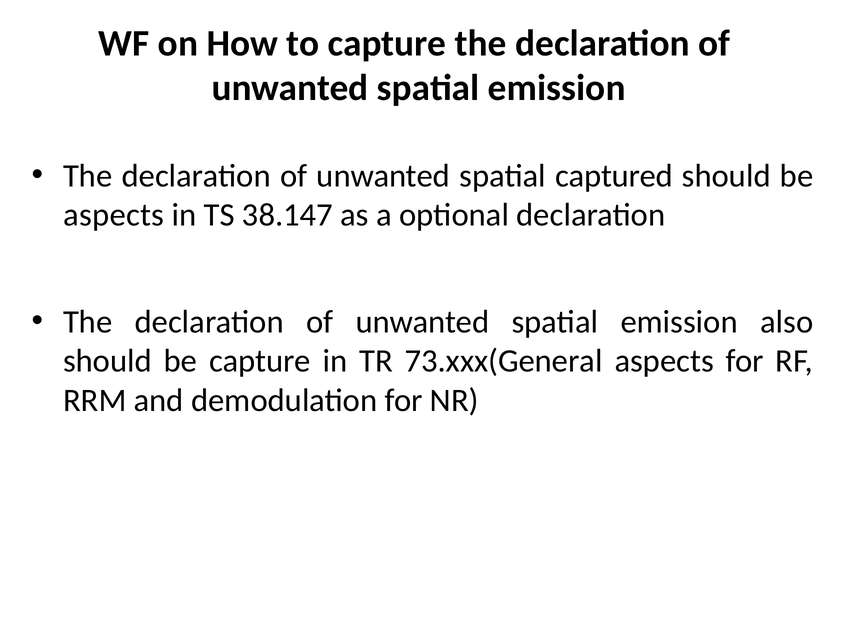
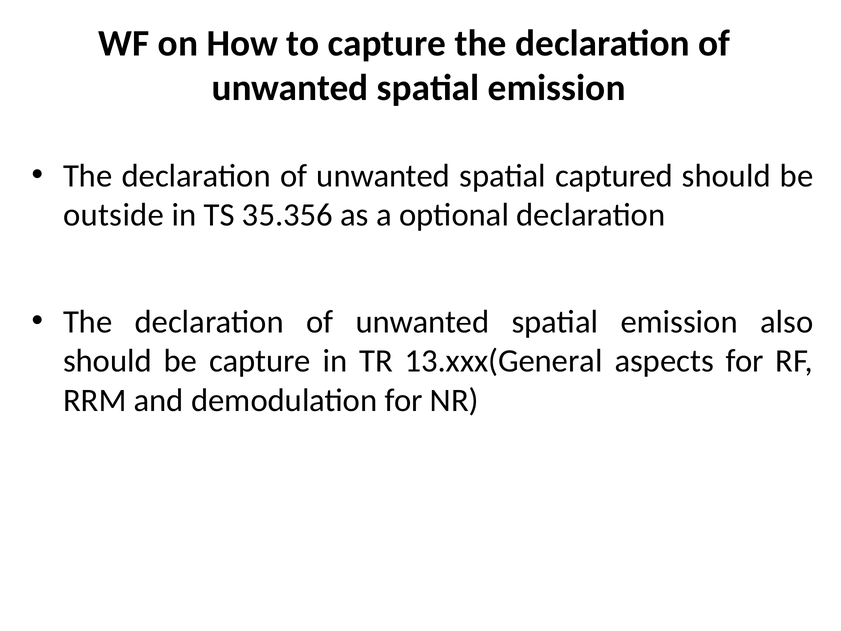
aspects at (114, 215): aspects -> outside
38.147: 38.147 -> 35.356
73.xxx(General: 73.xxx(General -> 13.xxx(General
